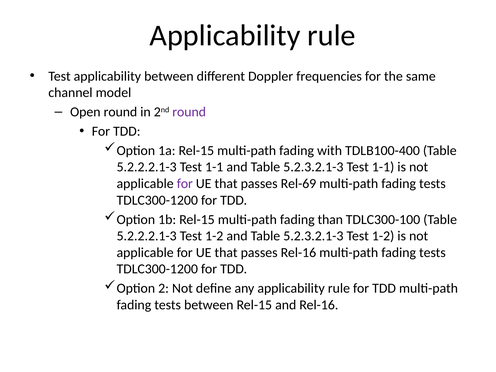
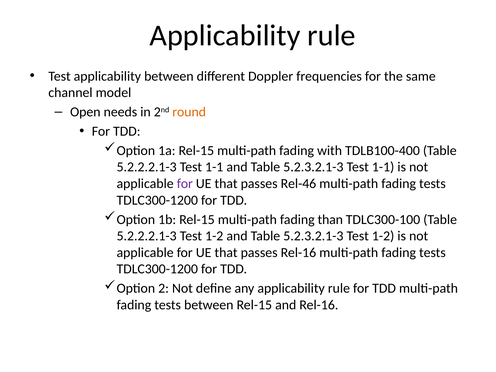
Open round: round -> needs
round at (189, 112) colour: purple -> orange
Rel-69: Rel-69 -> Rel-46
